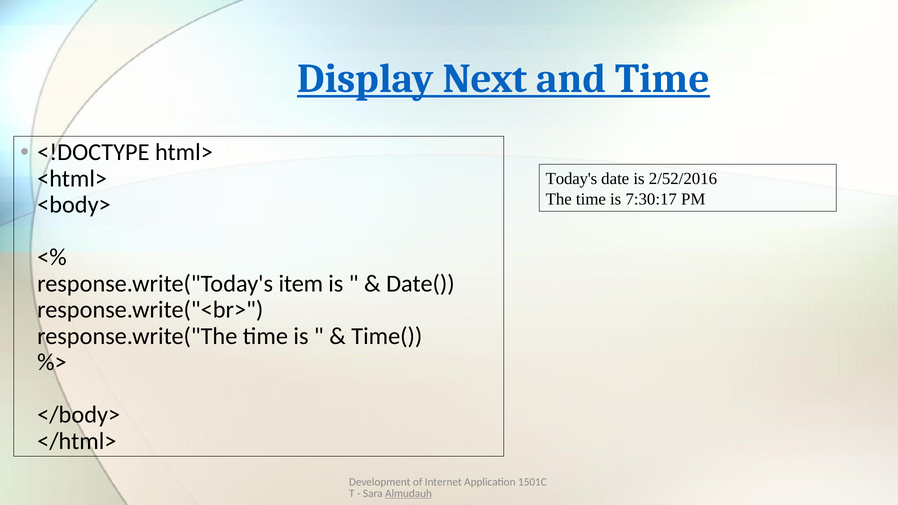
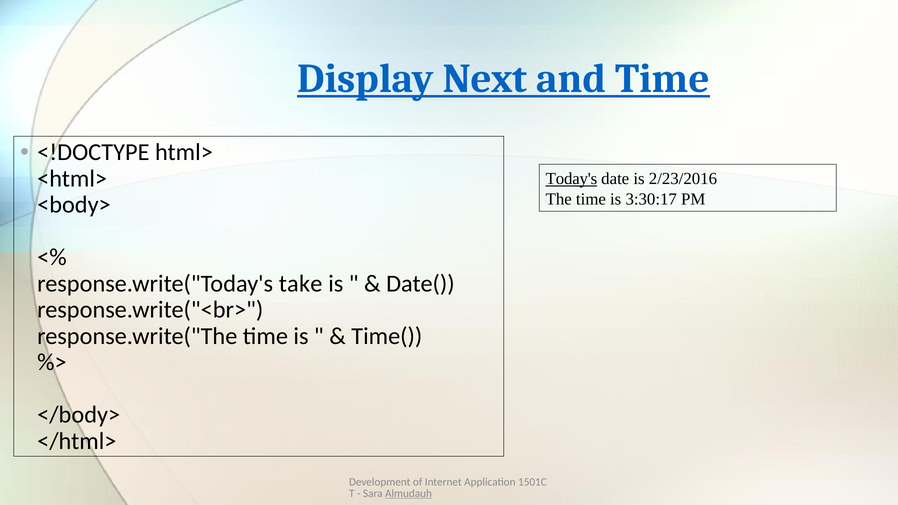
Today's underline: none -> present
2/52/2016: 2/52/2016 -> 2/23/2016
7:30:17: 7:30:17 -> 3:30:17
item: item -> take
